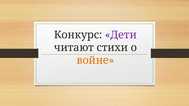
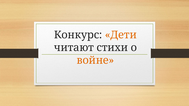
Дети colour: purple -> orange
